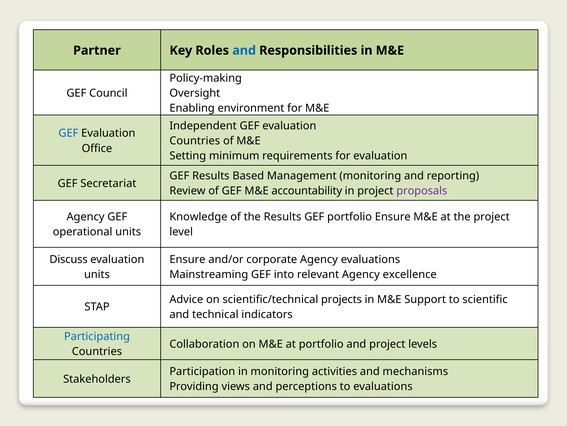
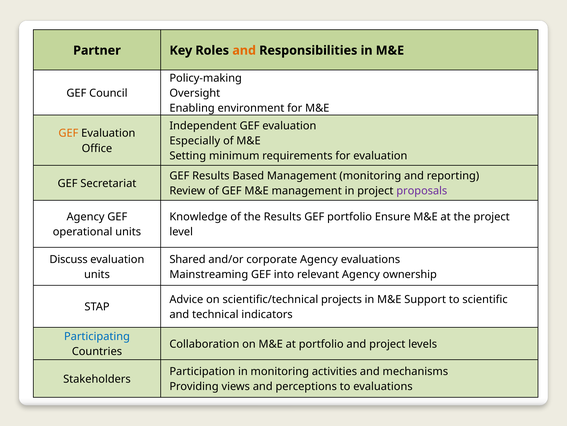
and at (244, 50) colour: blue -> orange
GEF at (68, 133) colour: blue -> orange
Countries at (195, 141): Countries -> Especially
M&E accountability: accountability -> management
Ensure at (187, 259): Ensure -> Shared
excellence: excellence -> ownership
